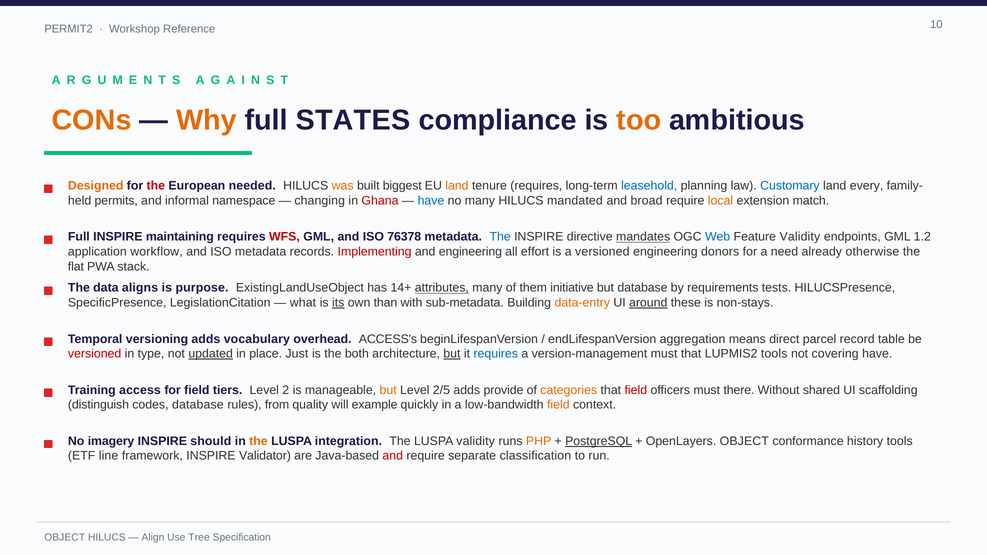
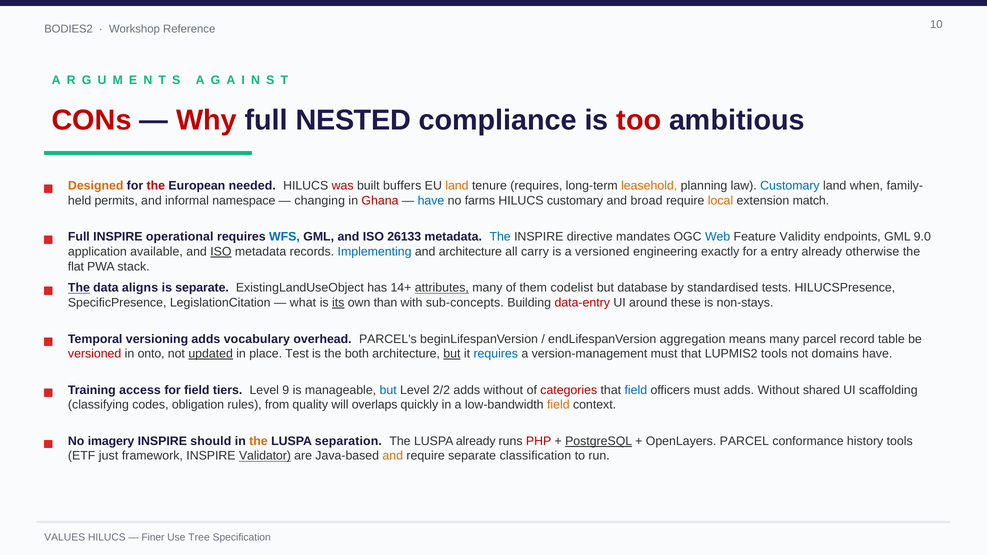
PERMIT2: PERMIT2 -> BODIES2
CONs colour: orange -> red
Why colour: orange -> red
STATES: STATES -> NESTED
too colour: orange -> red
was colour: orange -> red
biggest: biggest -> buffers
leasehold colour: blue -> orange
every: every -> when
no many: many -> farms
HILUCS mandated: mandated -> customary
maintaining: maintaining -> operational
WFS colour: red -> blue
76378: 76378 -> 26133
mandates underline: present -> none
1.2: 1.2 -> 9.0
workflow: workflow -> available
ISO at (221, 252) underline: none -> present
Implementing colour: red -> blue
and engineering: engineering -> architecture
effort: effort -> carry
donors: donors -> exactly
need: need -> entry
The at (79, 288) underline: none -> present
is purpose: purpose -> separate
initiative: initiative -> codelist
requirements: requirements -> standardised
sub-metadata: sub-metadata -> sub-concepts
data-entry colour: orange -> red
around underline: present -> none
ACCESS's: ACCESS's -> PARCEL's
means direct: direct -> many
type: type -> onto
Just: Just -> Test
covering: covering -> domains
2: 2 -> 9
but at (388, 390) colour: orange -> blue
2/5: 2/5 -> 2/2
provide at (503, 390): provide -> without
categories colour: orange -> red
field at (636, 390) colour: red -> blue
must there: there -> adds
distinguish: distinguish -> classifying
codes database: database -> obligation
example: example -> overlaps
integration: integration -> separation
LUSPA validity: validity -> already
PHP colour: orange -> red
OpenLayers OBJECT: OBJECT -> PARCEL
line: line -> just
Validator underline: none -> present
and at (393, 456) colour: red -> orange
OBJECT at (65, 537): OBJECT -> VALUES
Align: Align -> Finer
